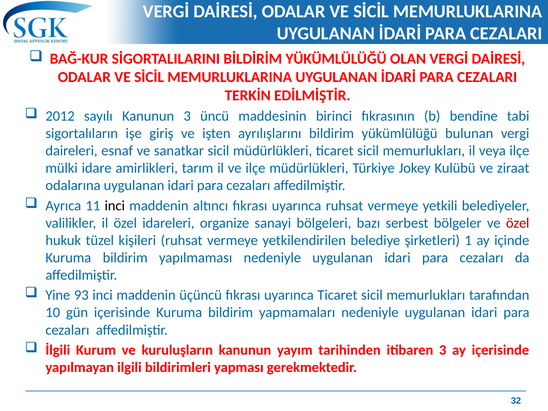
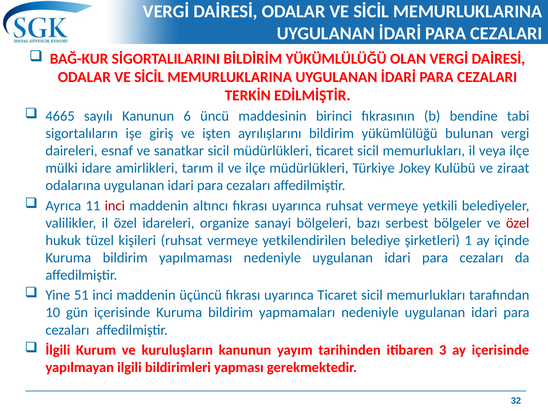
2012: 2012 -> 4665
Kanunun 3: 3 -> 6
inci at (115, 206) colour: black -> red
93: 93 -> 51
